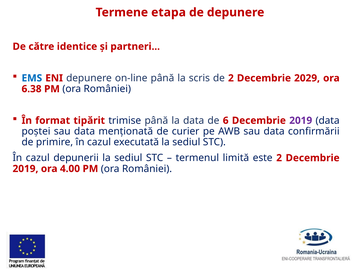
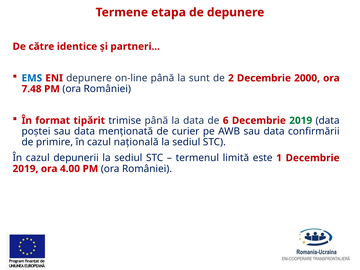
scris: scris -> sunt
2029: 2029 -> 2000
6.38: 6.38 -> 7.48
2019 at (301, 121) colour: purple -> green
executată: executată -> națională
este 2: 2 -> 1
